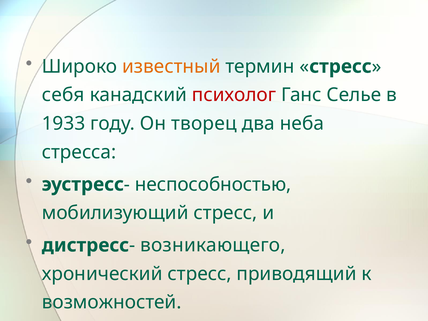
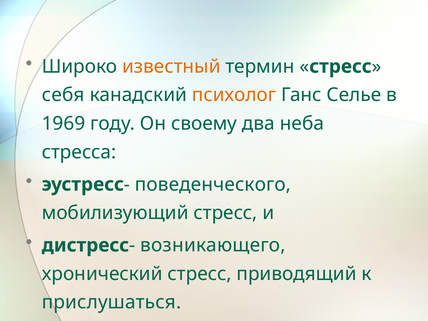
психолог colour: red -> orange
1933: 1933 -> 1969
творец: творец -> своему
неспособностью: неспособностью -> поведенческого
возможностей: возможностей -> прислушаться
